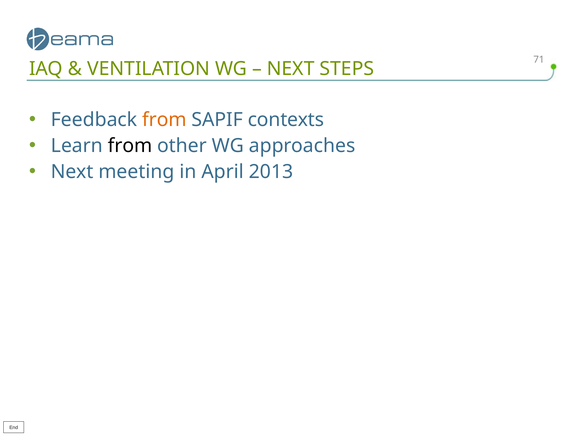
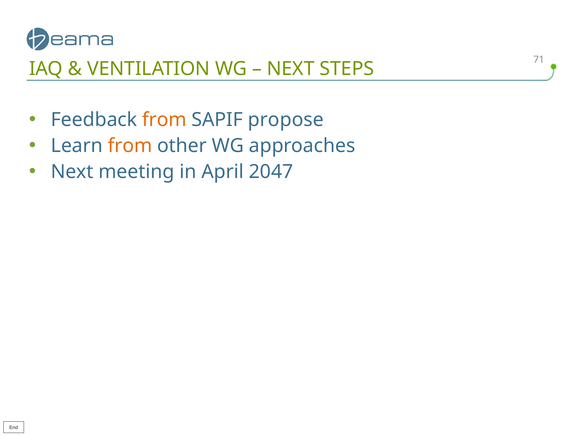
contexts: contexts -> propose
from at (130, 146) colour: black -> orange
2013: 2013 -> 2047
